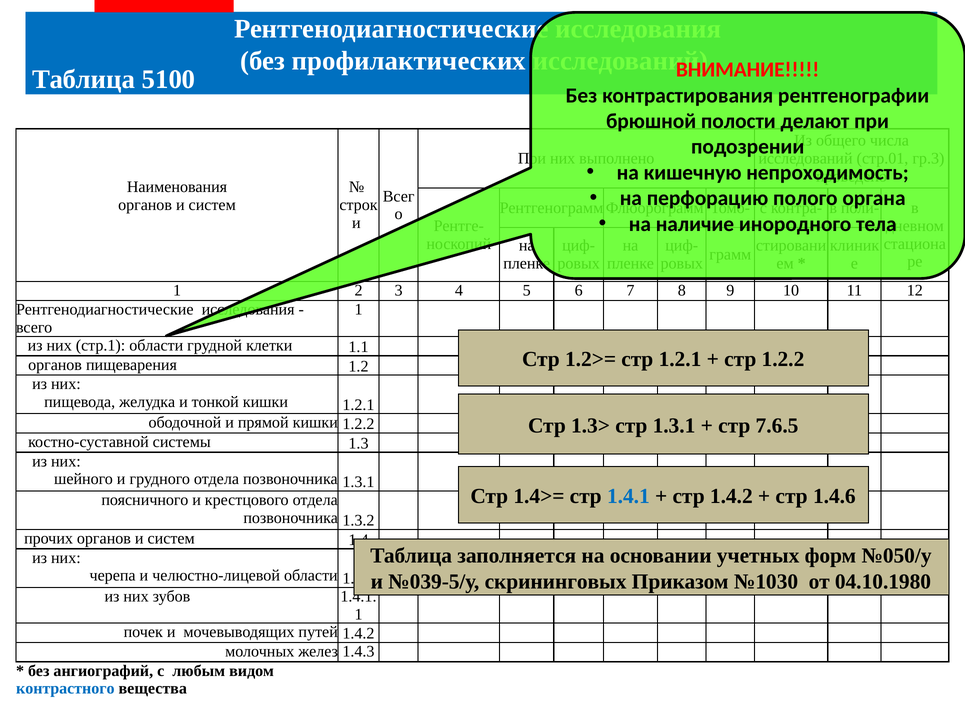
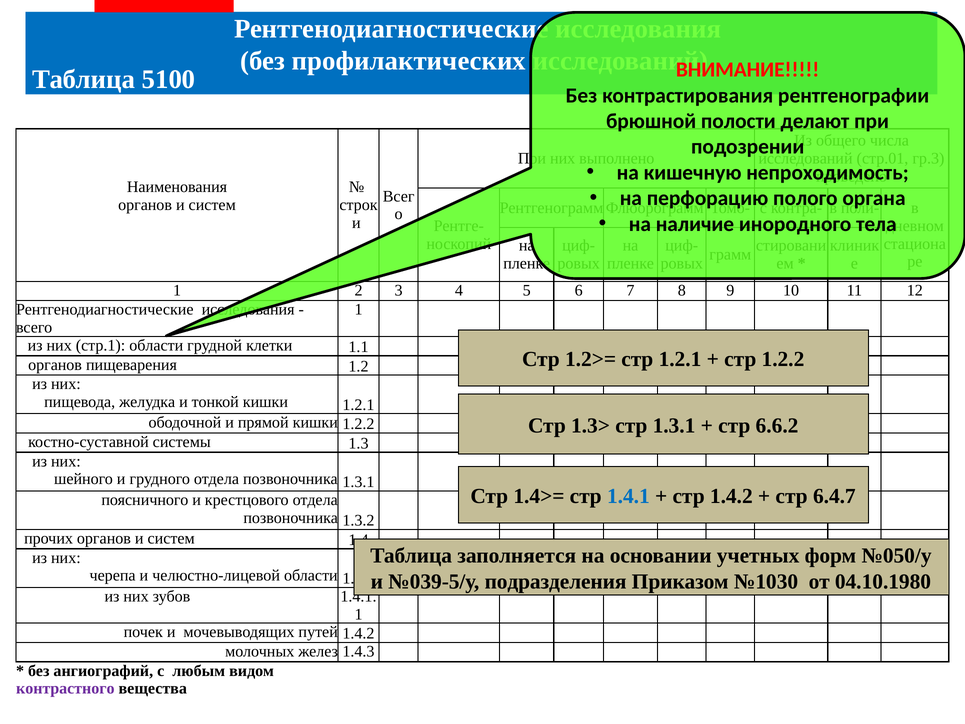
7.6.5: 7.6.5 -> 6.6.2
1.4.6: 1.4.6 -> 6.4.7
скрининговых: скрининговых -> подразделения
контрастного colour: blue -> purple
